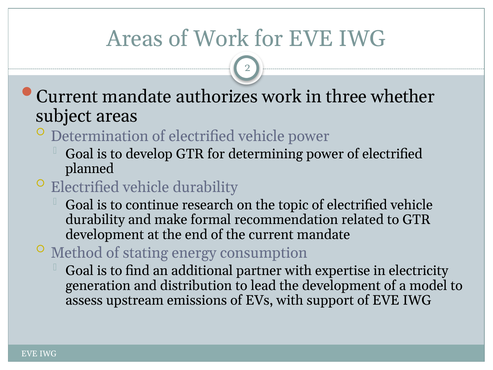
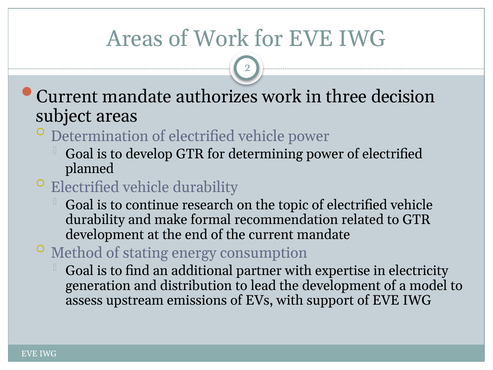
whether: whether -> decision
